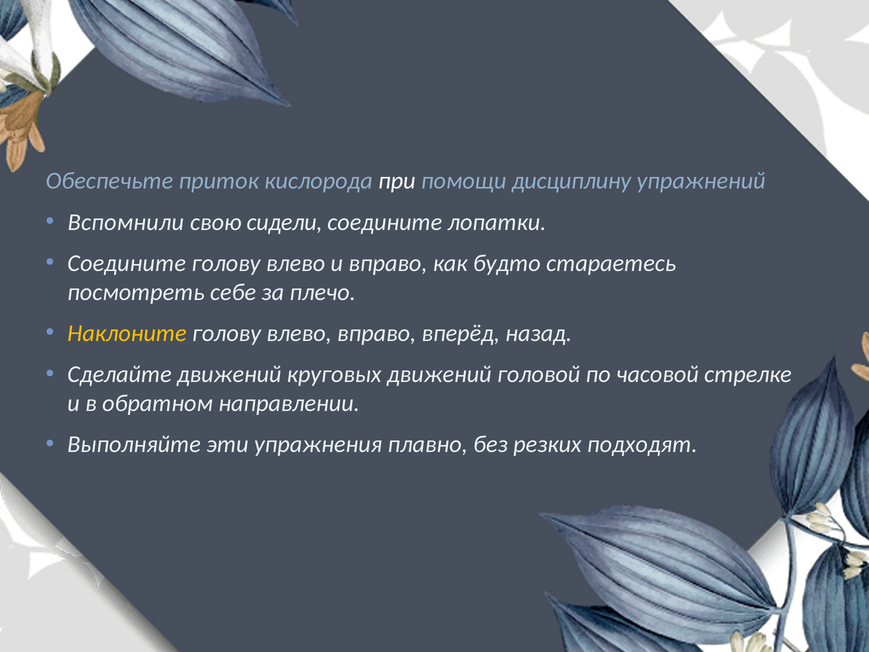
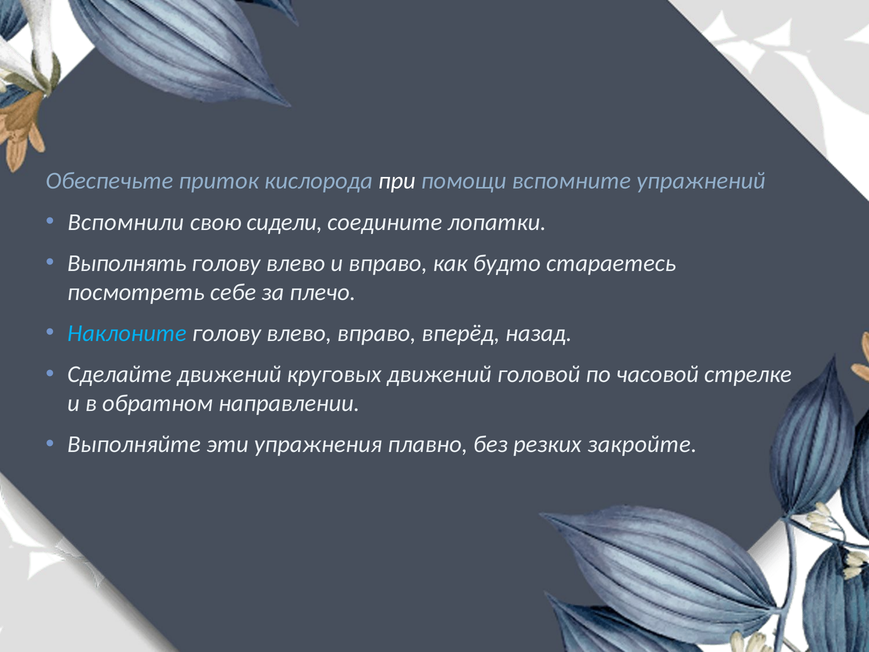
дисциплину: дисциплину -> вспомните
Соедините at (127, 263): Соедините -> Выполнять
Наклоните colour: yellow -> light blue
подходят: подходят -> закройте
